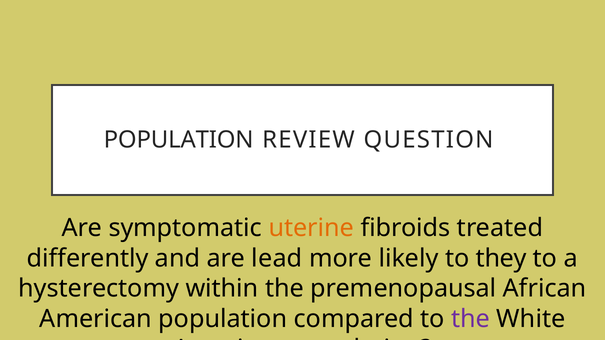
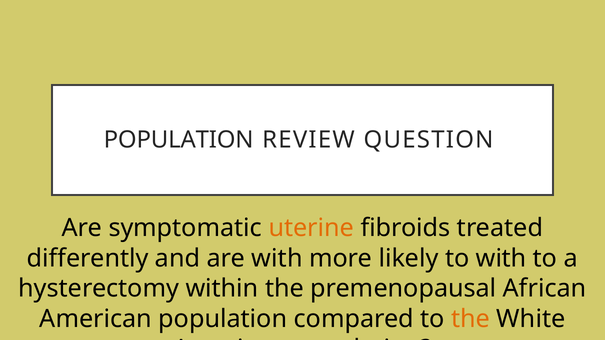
are lead: lead -> with
to they: they -> with
the at (471, 319) colour: purple -> orange
